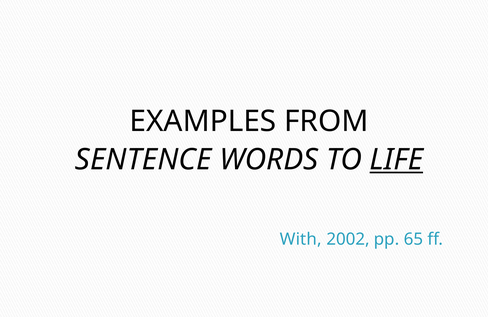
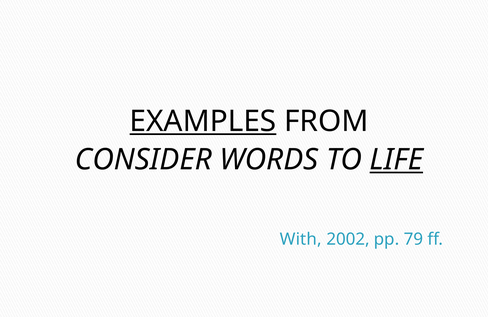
EXAMPLES underline: none -> present
SENTENCE: SENTENCE -> CONSIDER
65: 65 -> 79
